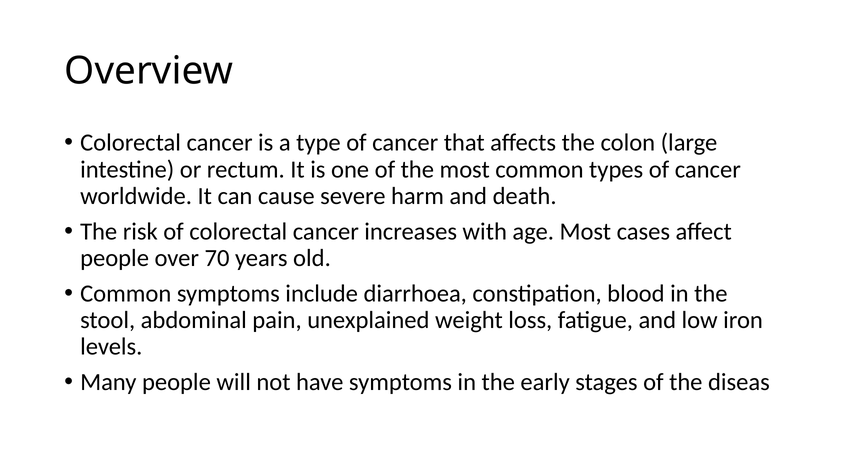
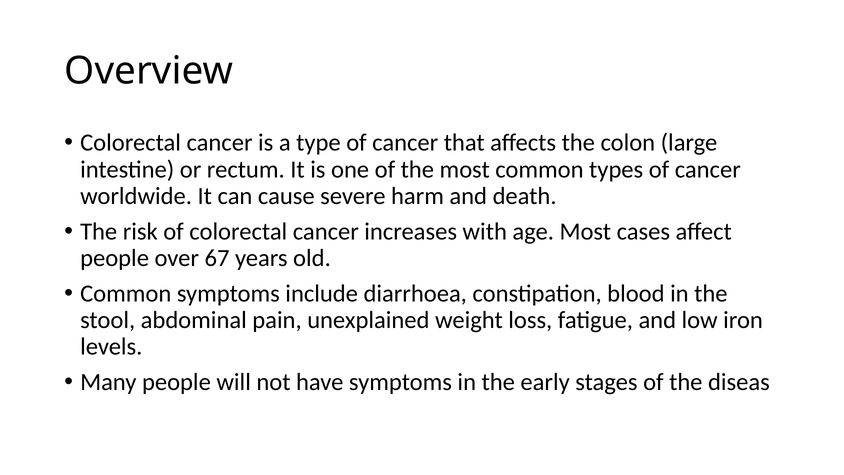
70: 70 -> 67
